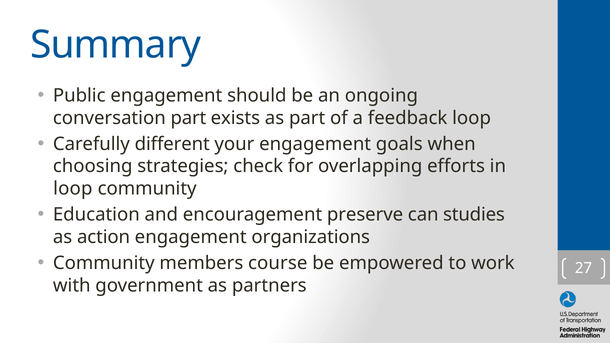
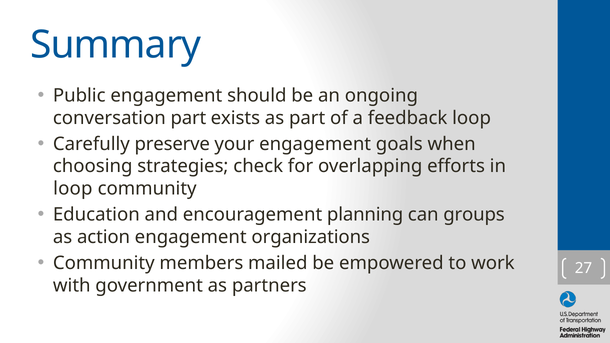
different: different -> preserve
preserve: preserve -> planning
studies: studies -> groups
course: course -> mailed
